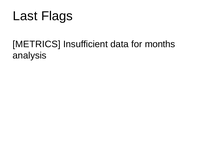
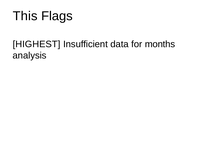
Last: Last -> This
METRICS: METRICS -> HIGHEST
